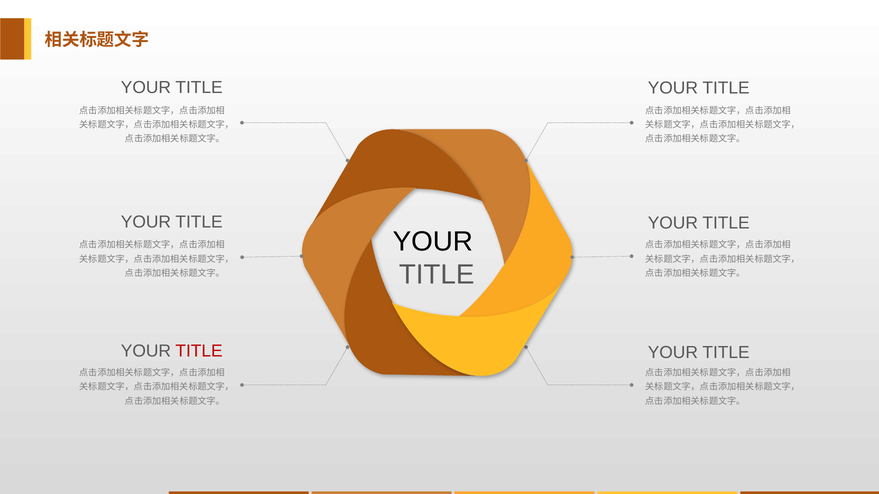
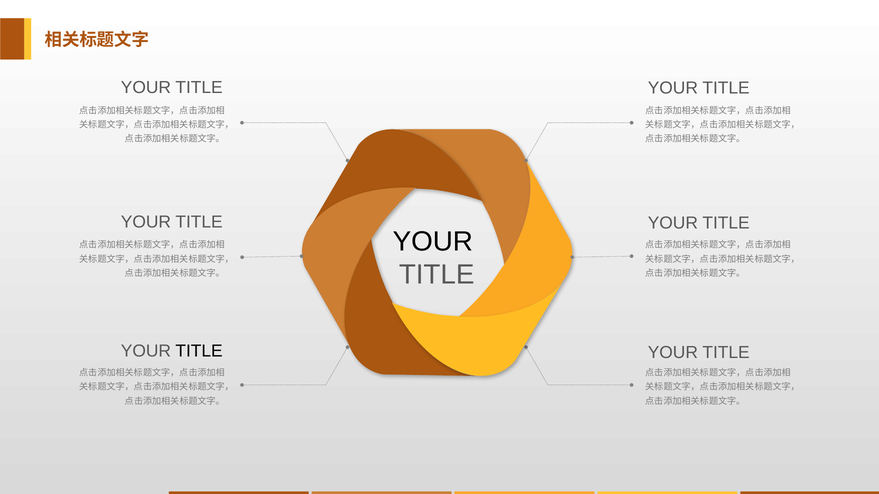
TITLE at (199, 351) colour: red -> black
